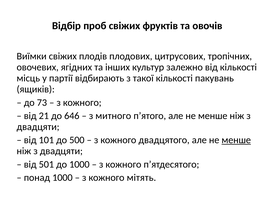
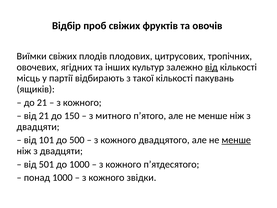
від at (211, 67) underline: none -> present
до 73: 73 -> 21
646: 646 -> 150
мітять: мітять -> звідки
